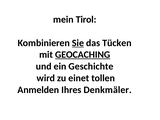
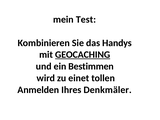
Tirol: Tirol -> Test
Sie underline: present -> none
Tücken: Tücken -> Handys
Geschichte: Geschichte -> Bestimmen
